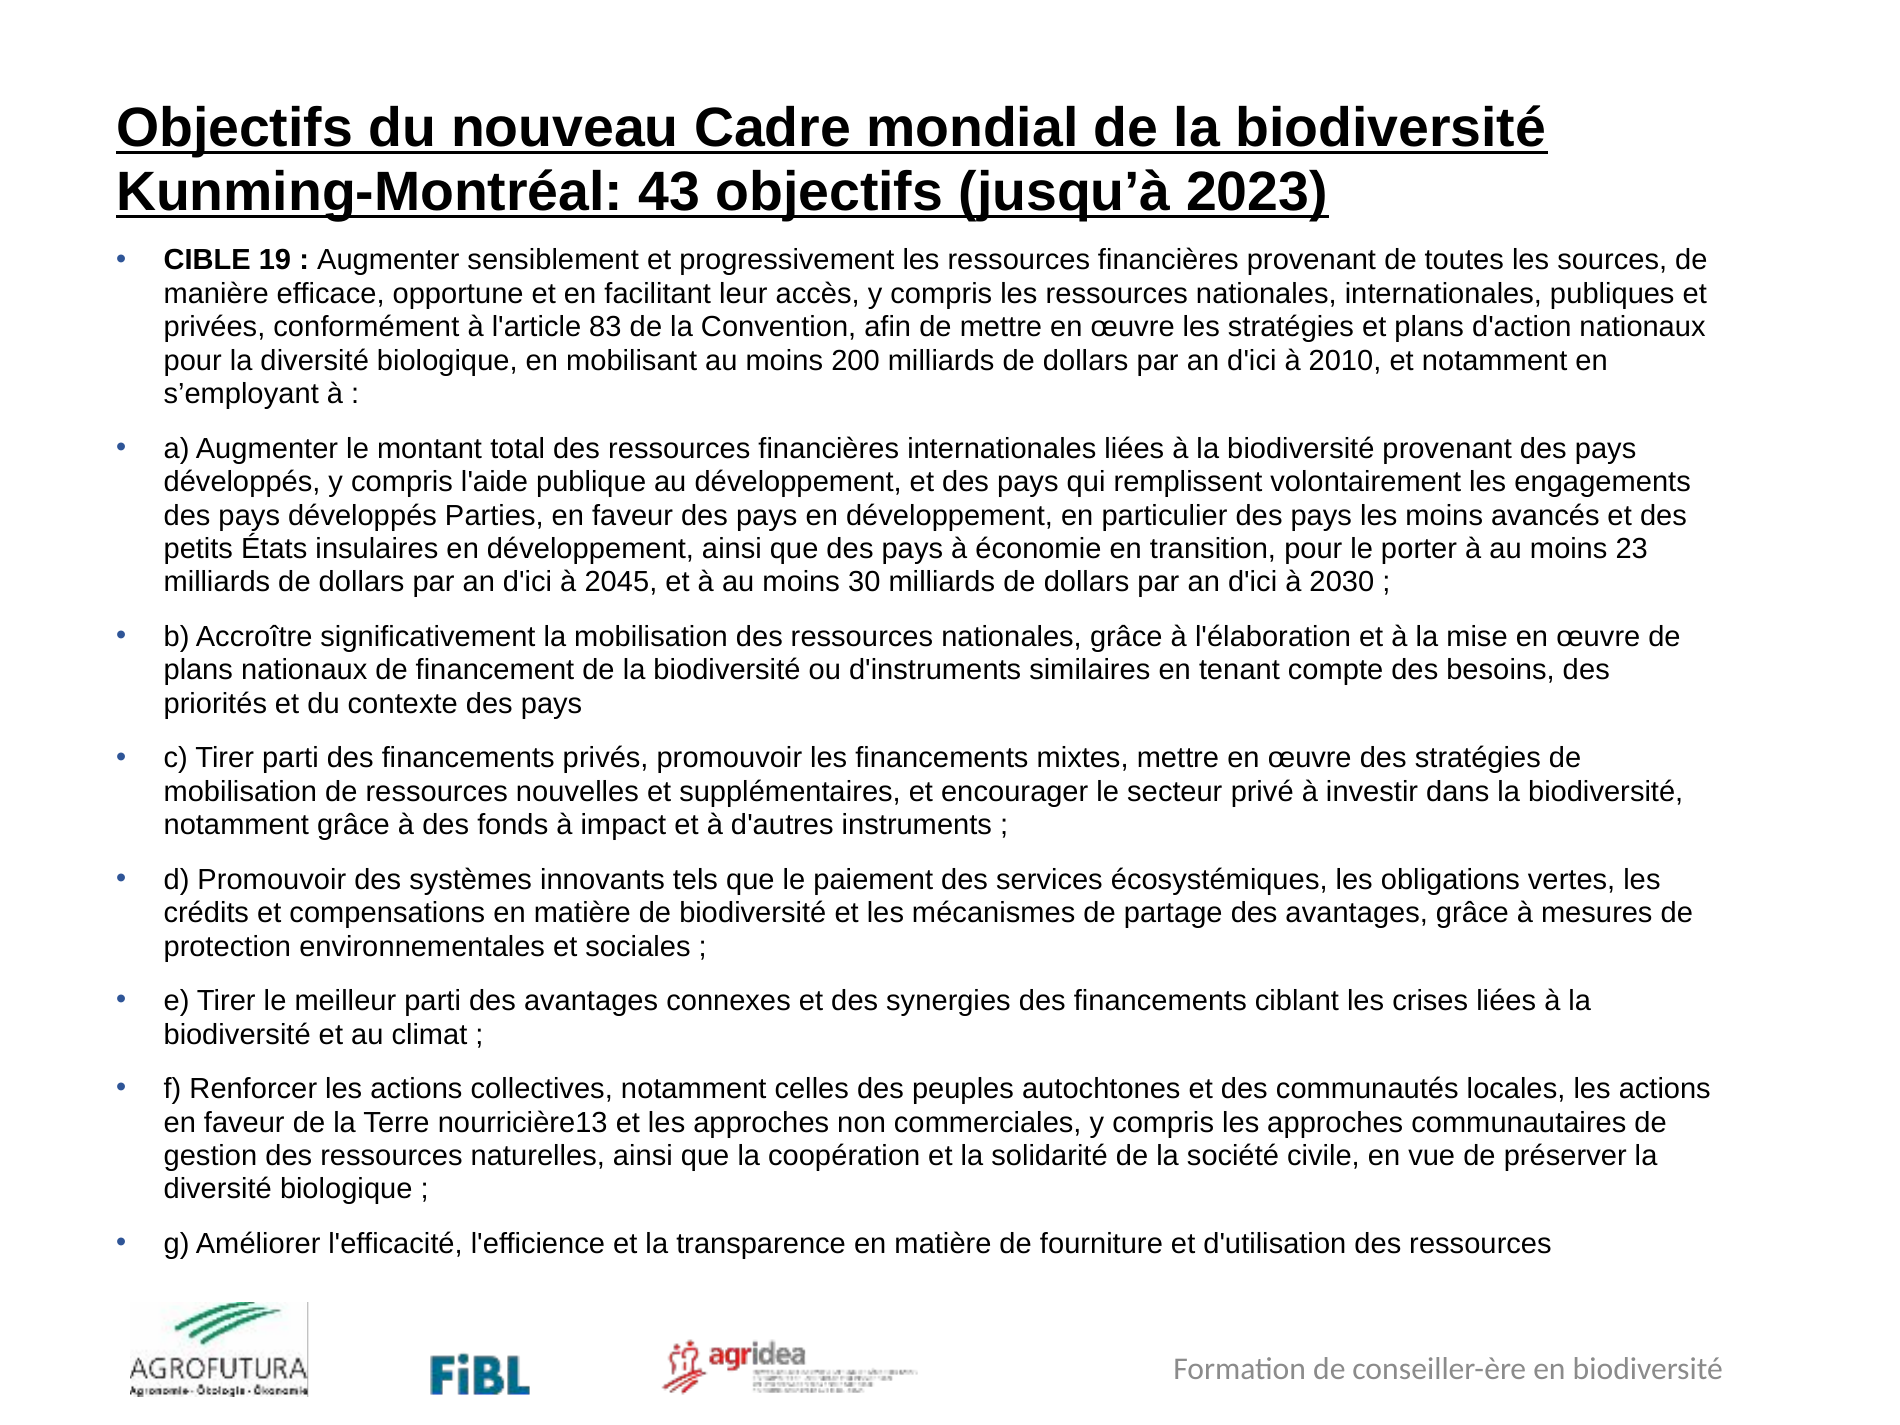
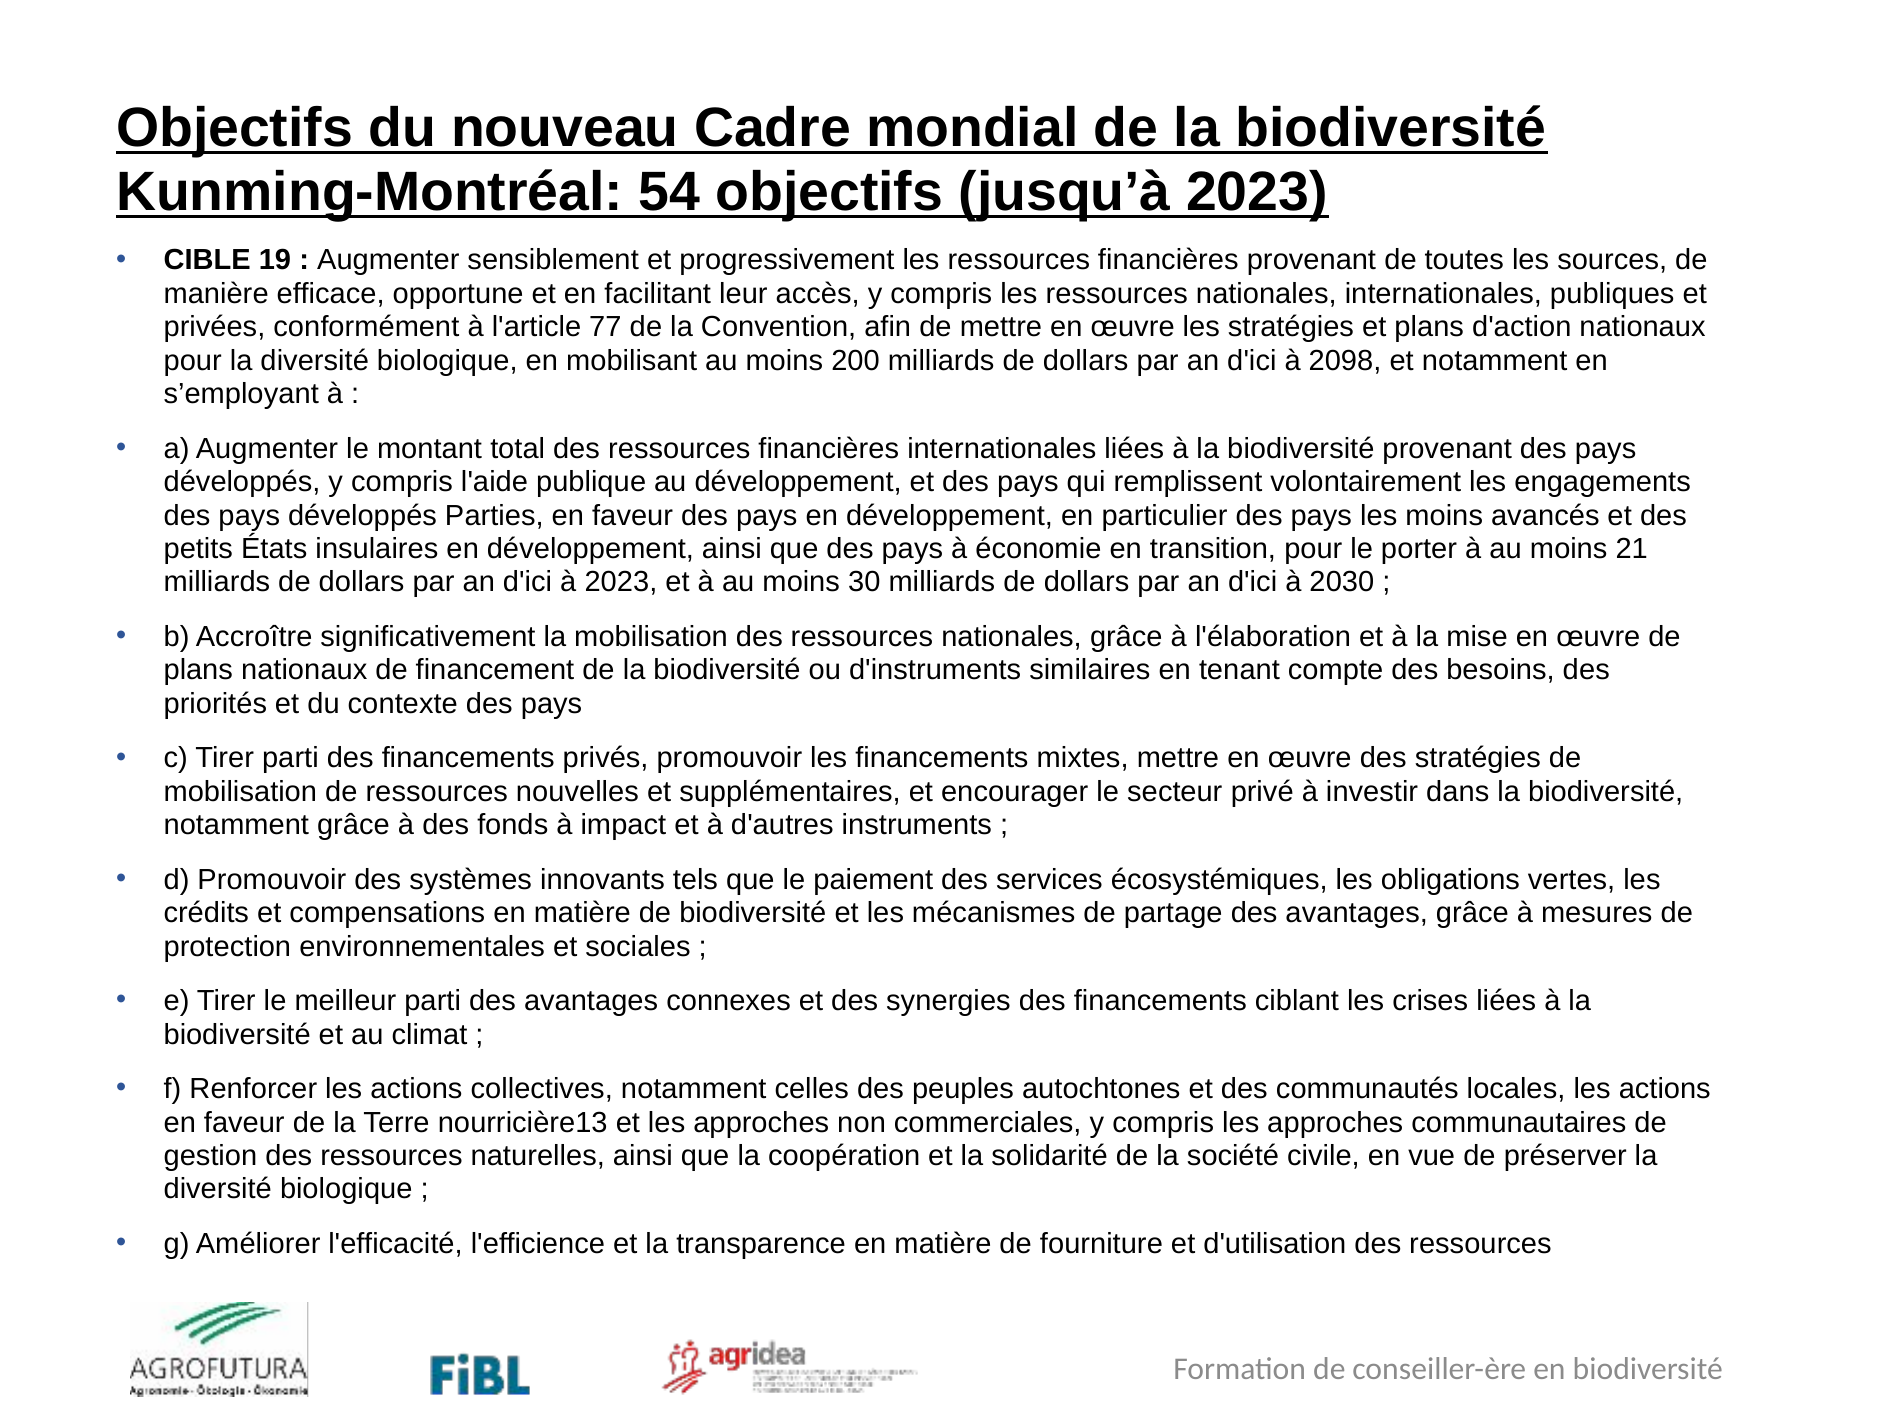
43: 43 -> 54
83: 83 -> 77
2010: 2010 -> 2098
23: 23 -> 21
à 2045: 2045 -> 2023
